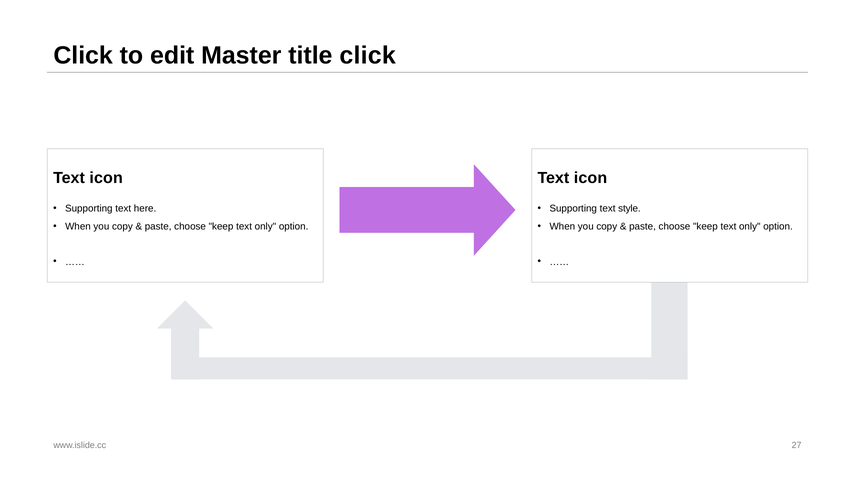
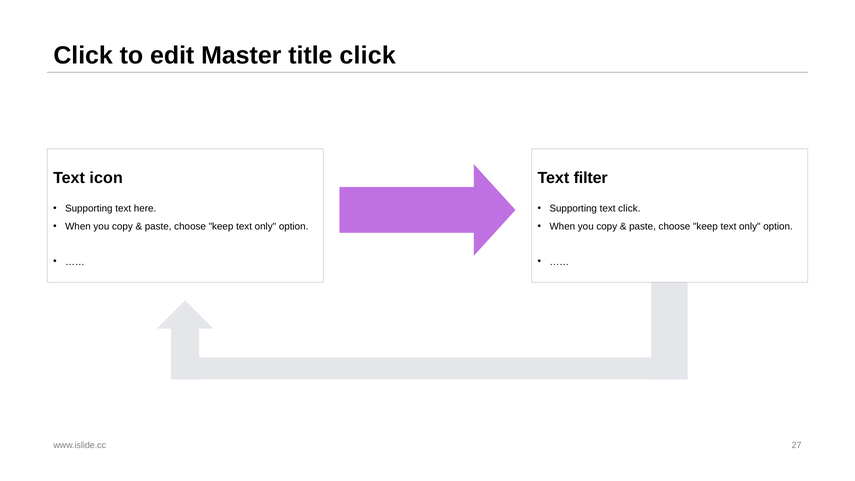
icon at (590, 178): icon -> filter
text style: style -> click
